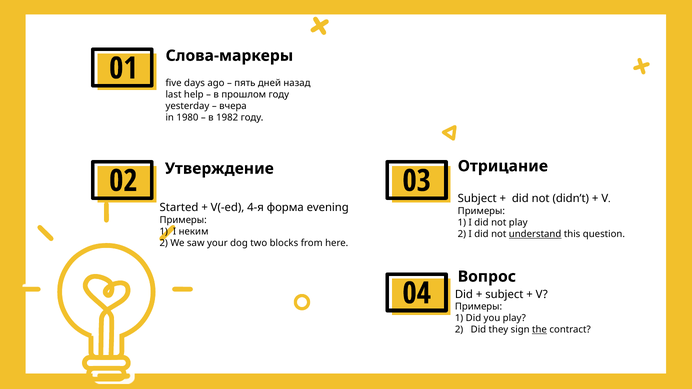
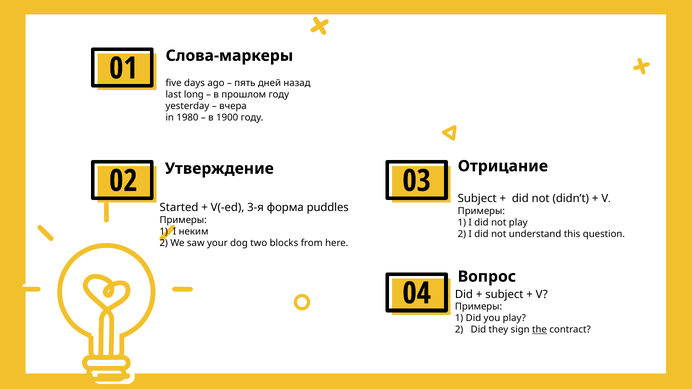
help: help -> long
1982: 1982 -> 1900
4-я: 4-я -> 3-я
evening: evening -> puddles
understand underline: present -> none
